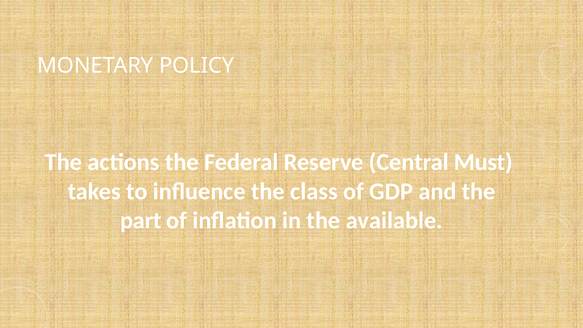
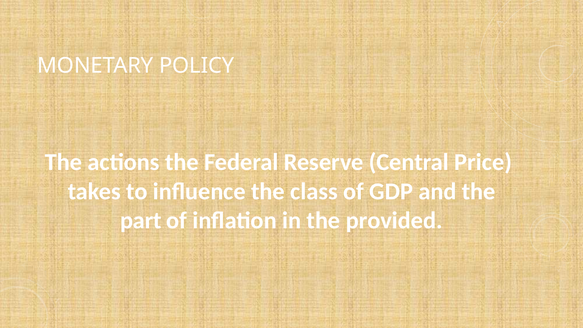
Must: Must -> Price
available: available -> provided
